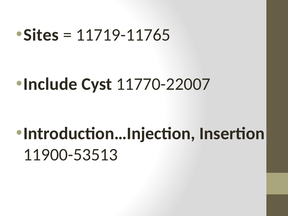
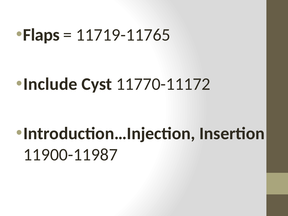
Sites: Sites -> Flaps
11770-22007: 11770-22007 -> 11770-11172
11900-53513: 11900-53513 -> 11900-11987
